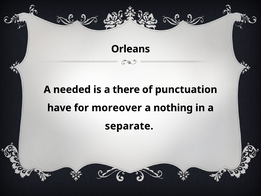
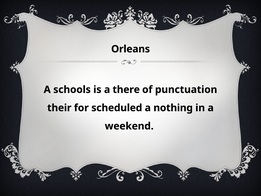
needed: needed -> schools
have: have -> their
moreover: moreover -> scheduled
separate: separate -> weekend
